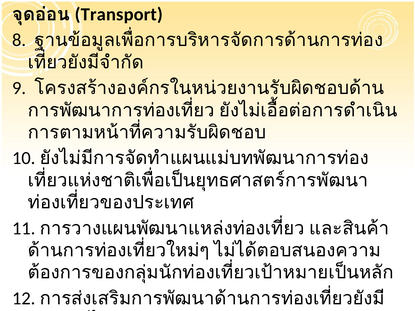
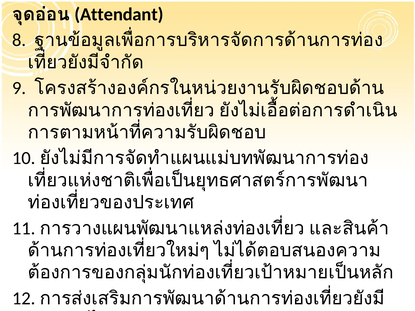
Transport: Transport -> Attendant
